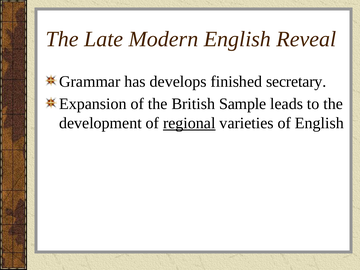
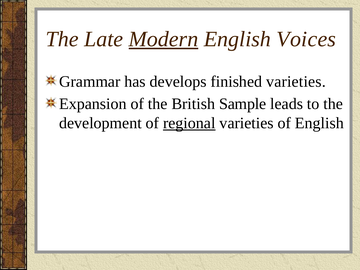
Modern underline: none -> present
Reveal: Reveal -> Voices
finished secretary: secretary -> varieties
